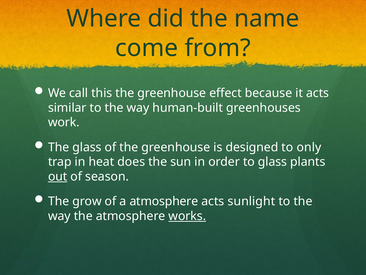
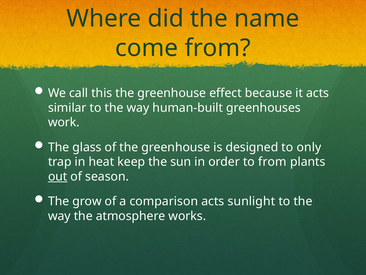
does: does -> keep
to glass: glass -> from
a atmosphere: atmosphere -> comparison
works underline: present -> none
